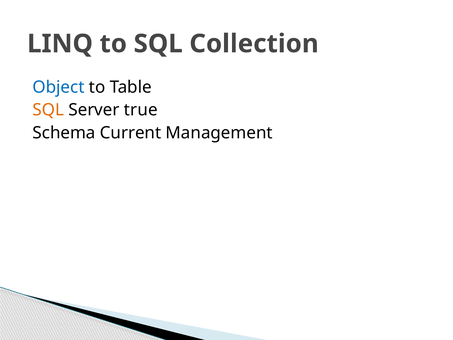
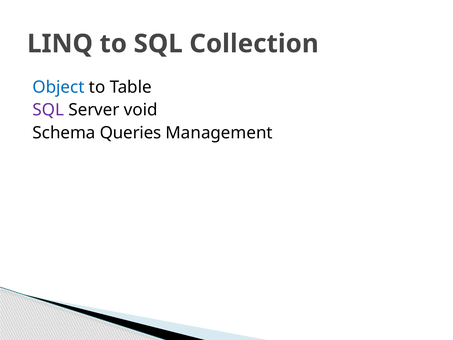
SQL at (48, 110) colour: orange -> purple
true: true -> void
Current: Current -> Queries
